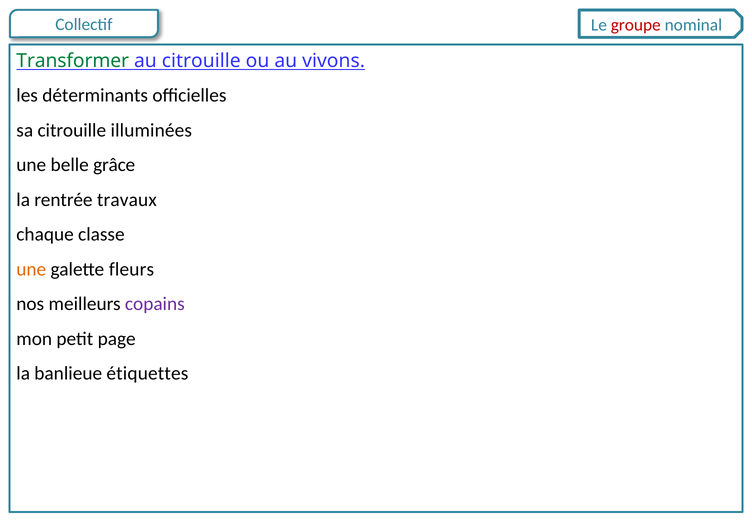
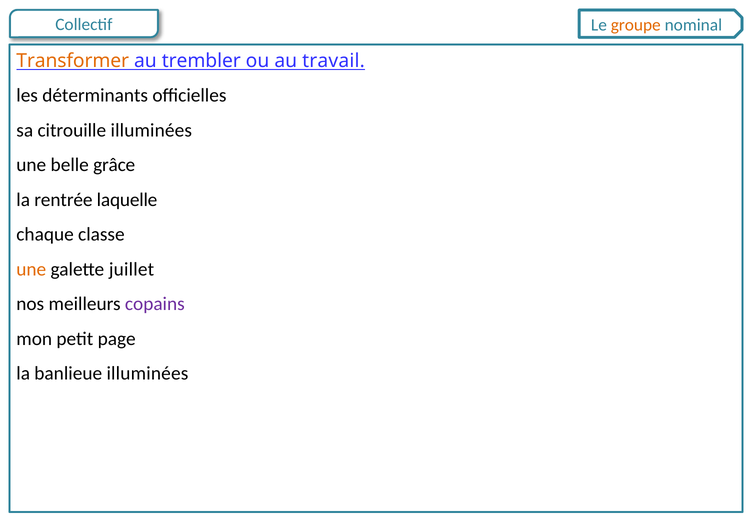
groupe colour: red -> orange
Transformer colour: green -> orange
au citrouille: citrouille -> trembler
vivons: vivons -> travail
travaux: travaux -> laquelle
fleurs: fleurs -> juillet
banlieue étiquettes: étiquettes -> illuminées
